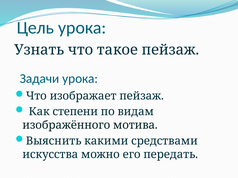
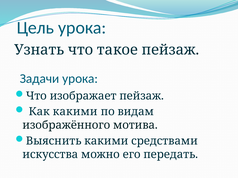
Как степени: степени -> какими
